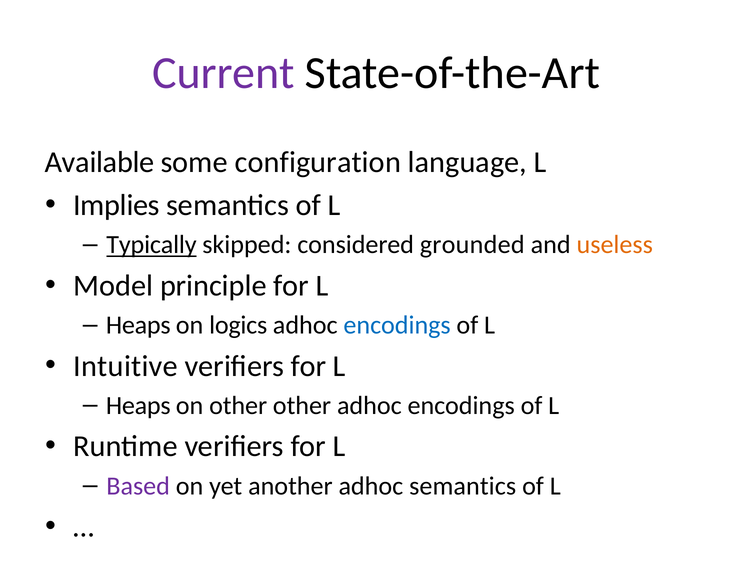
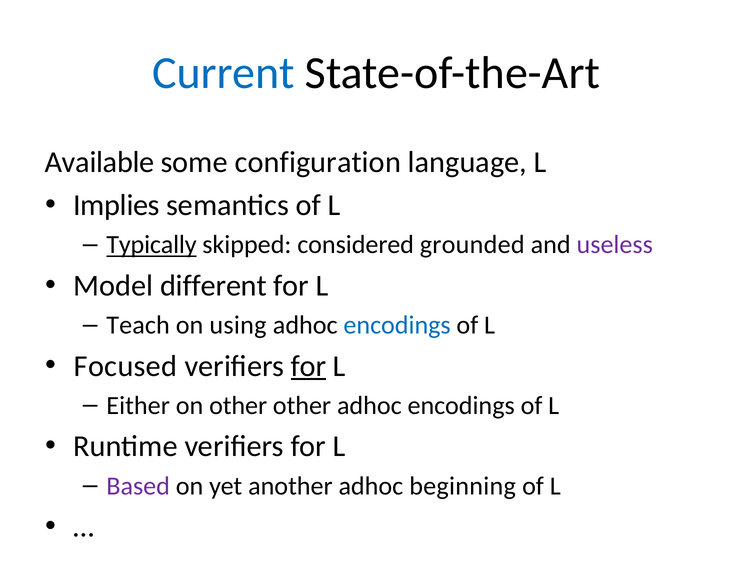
Current colour: purple -> blue
useless colour: orange -> purple
principle: principle -> different
Heaps at (138, 325): Heaps -> Teach
logics: logics -> using
Intuitive: Intuitive -> Focused
for at (309, 366) underline: none -> present
Heaps at (138, 405): Heaps -> Either
adhoc semantics: semantics -> beginning
